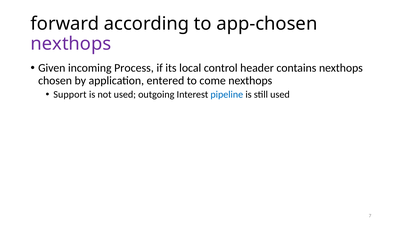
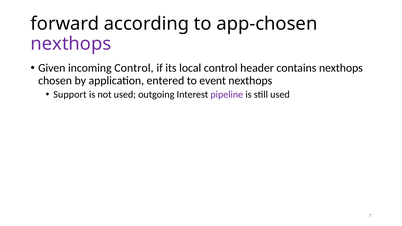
incoming Process: Process -> Control
come: come -> event
pipeline colour: blue -> purple
